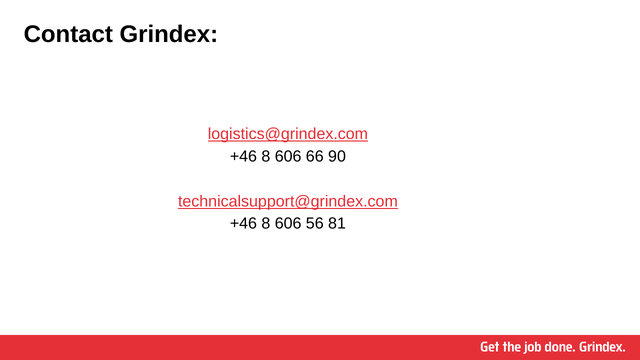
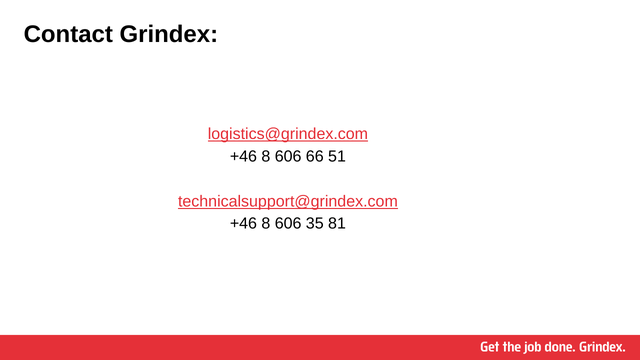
90: 90 -> 51
56: 56 -> 35
